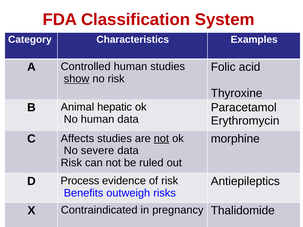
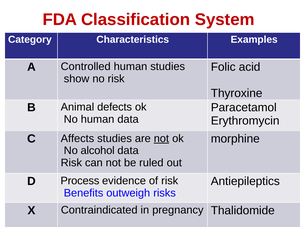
show underline: present -> none
hepatic: hepatic -> defects
severe: severe -> alcohol
